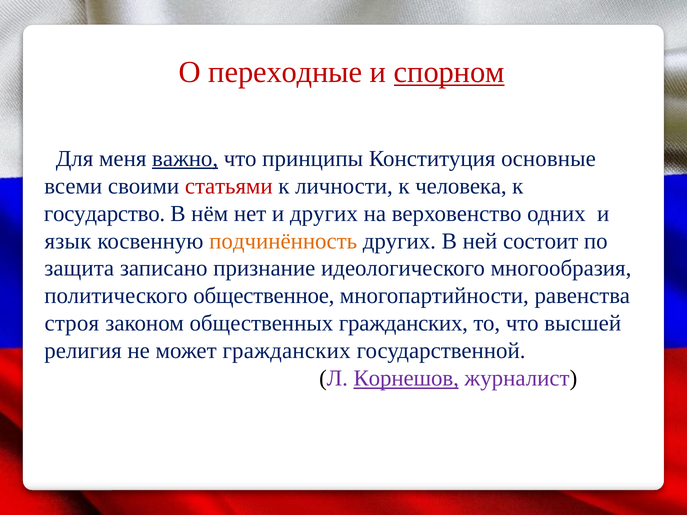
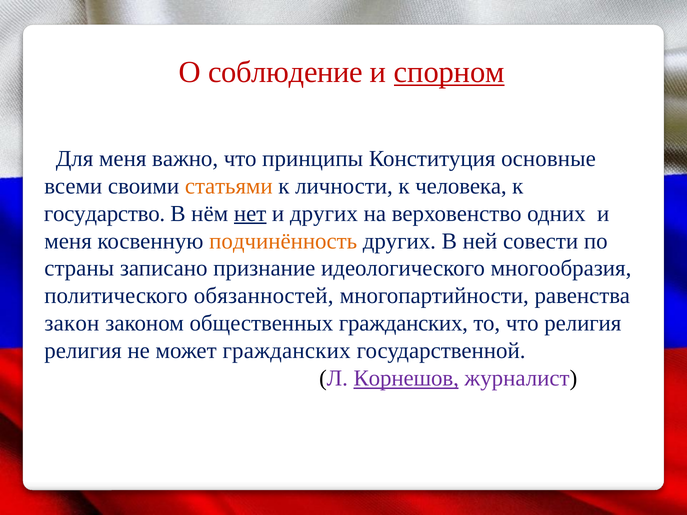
переходные: переходные -> соблюдение
важно underline: present -> none
статьями colour: red -> orange
нет underline: none -> present
язык at (68, 241): язык -> меня
состоит: состоит -> совести
защита: защита -> страны
общественное: общественное -> обязанностей
строя: строя -> закон
что высшей: высшей -> религия
